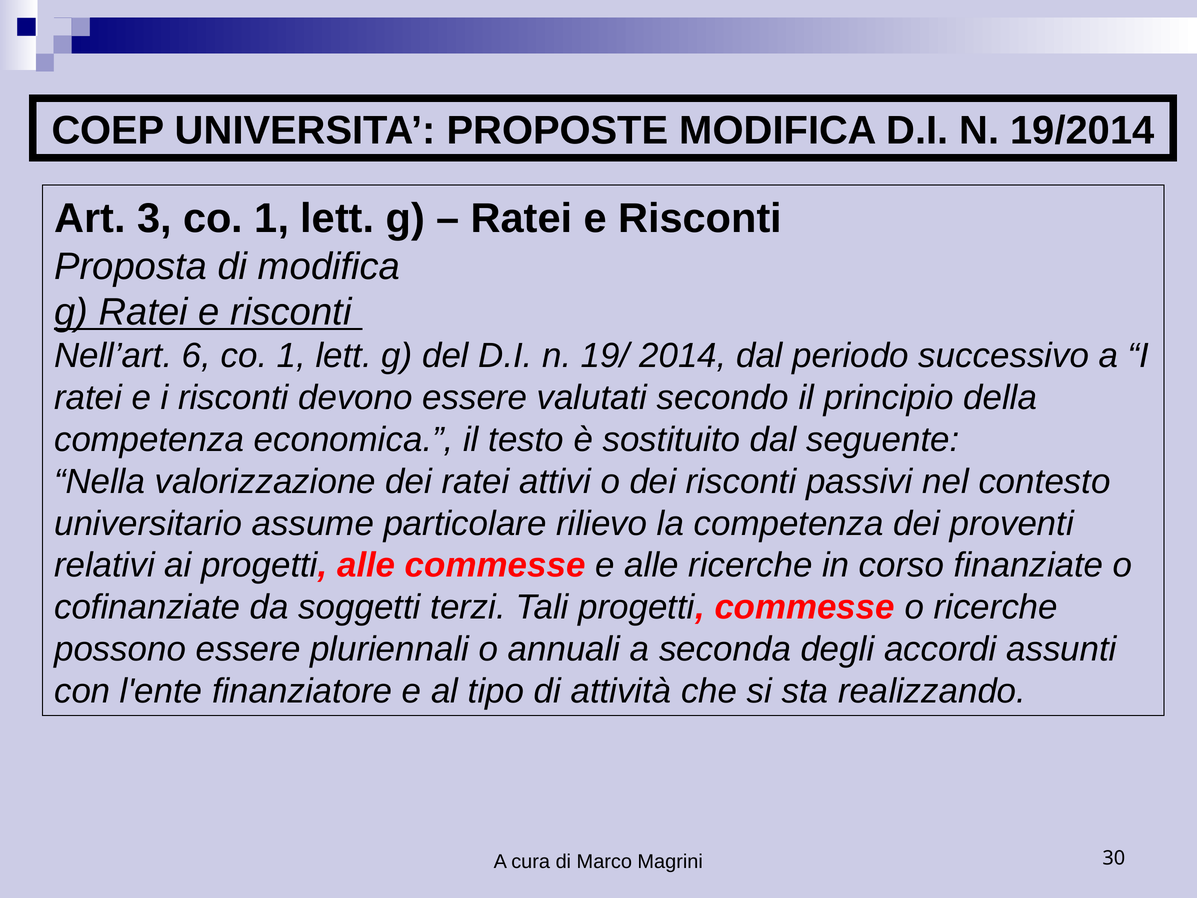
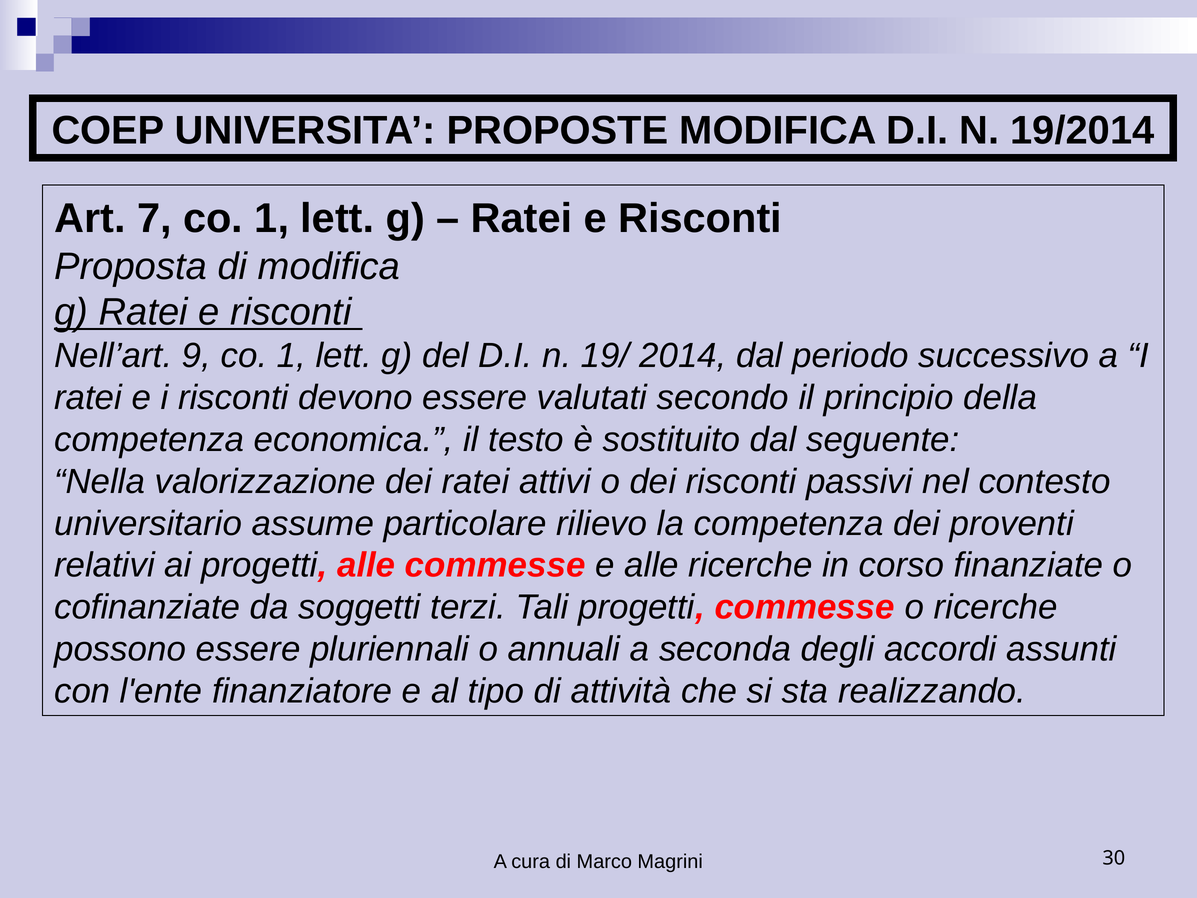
3: 3 -> 7
6: 6 -> 9
